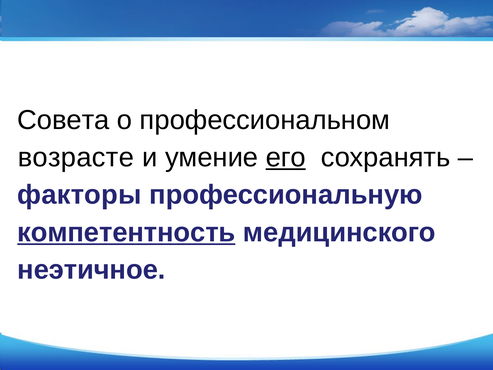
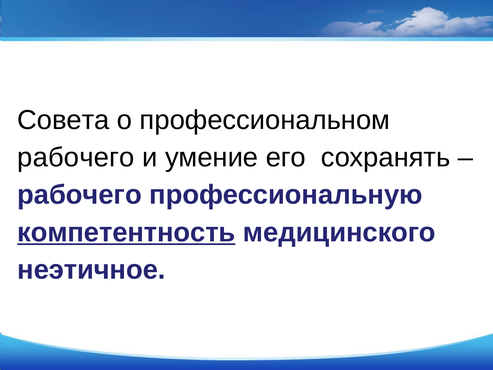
возрасте at (76, 157): возрасте -> рабочего
его underline: present -> none
факторы at (79, 195): факторы -> рабочего
